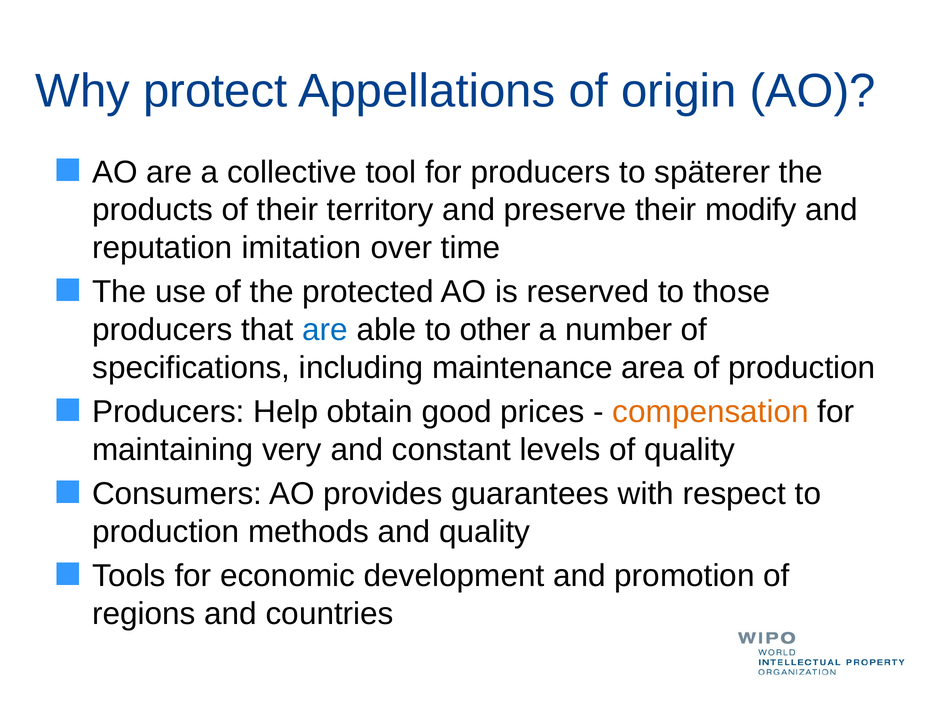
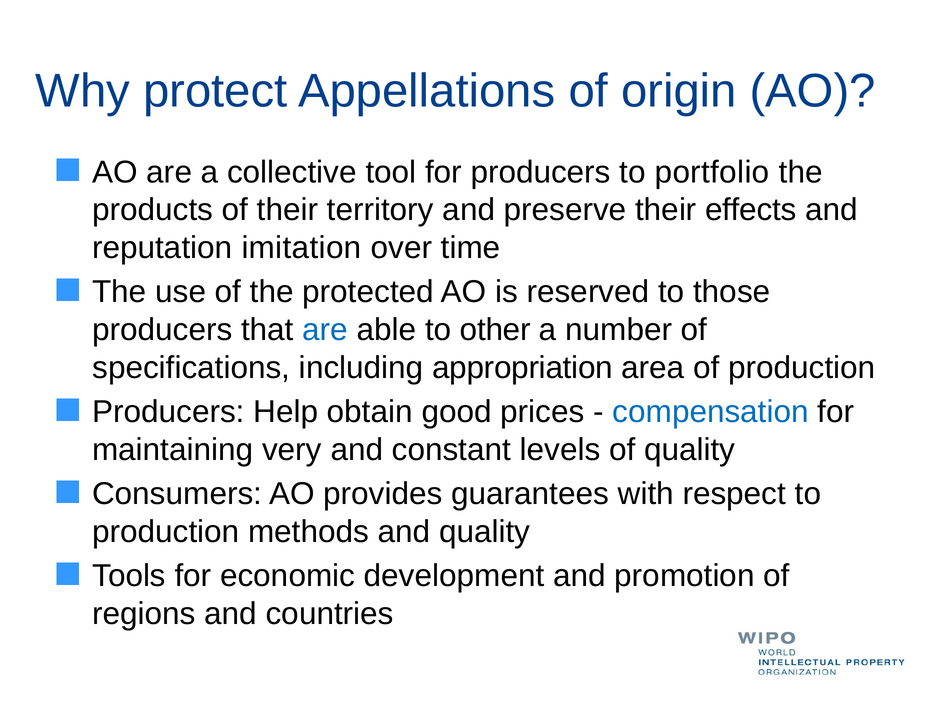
späterer: späterer -> portfolio
modify: modify -> effects
maintenance: maintenance -> appropriation
compensation colour: orange -> blue
